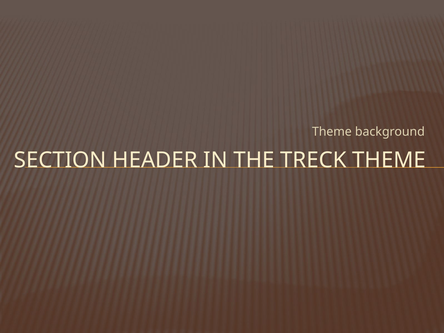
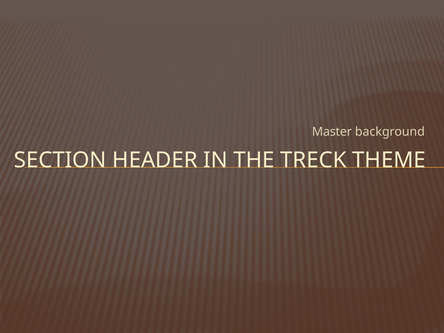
Theme at (332, 132): Theme -> Master
